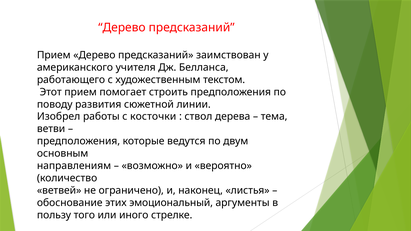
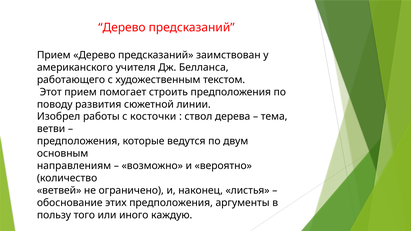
этих эмоциональный: эмоциональный -> предположения
стрелке: стрелке -> каждую
